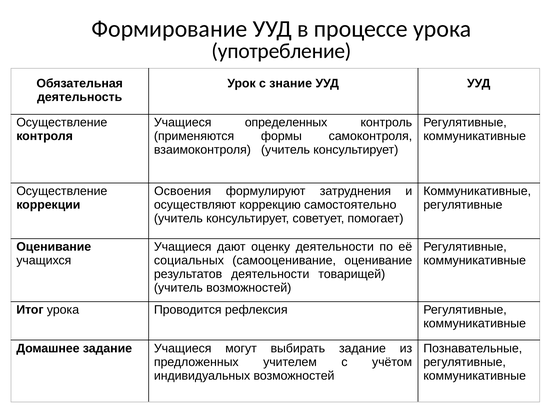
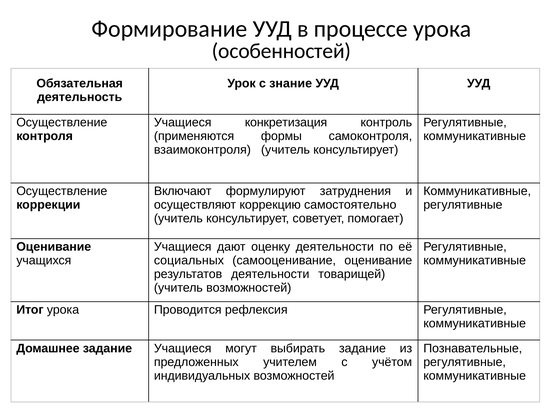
употребление: употребление -> особенностей
определенных: определенных -> конкретизация
Освоения: Освоения -> Включают
